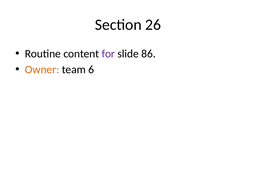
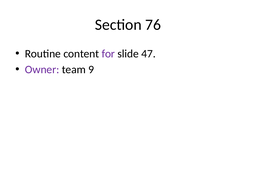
26: 26 -> 76
86: 86 -> 47
Owner colour: orange -> purple
6: 6 -> 9
